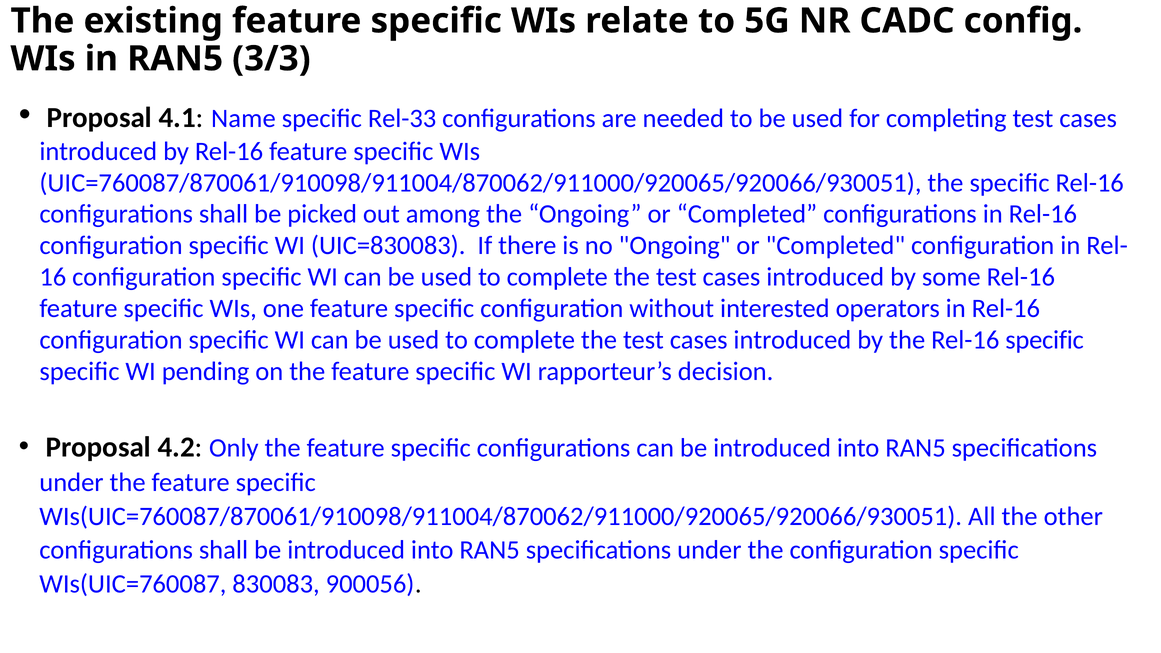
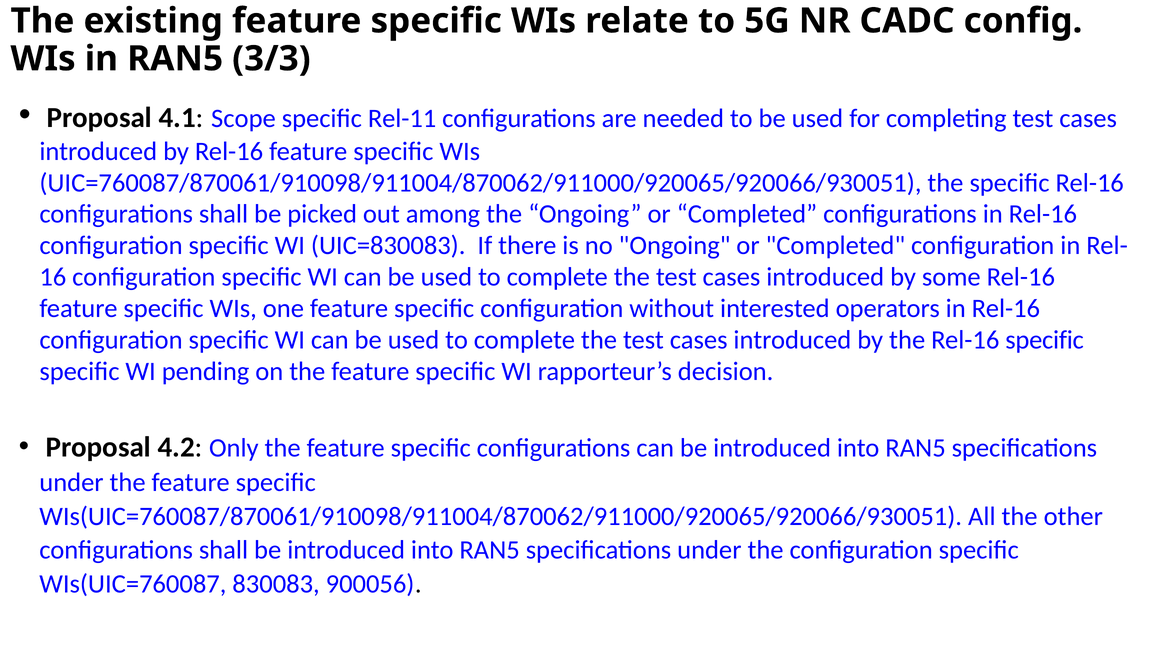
Name: Name -> Scope
Rel-33: Rel-33 -> Rel-11
